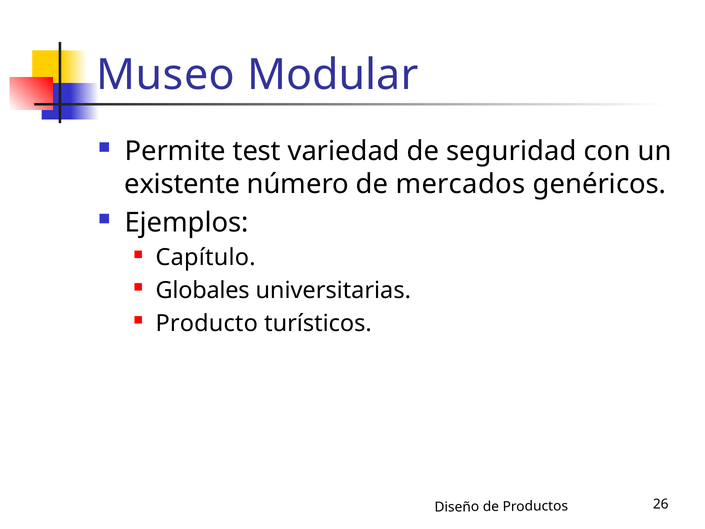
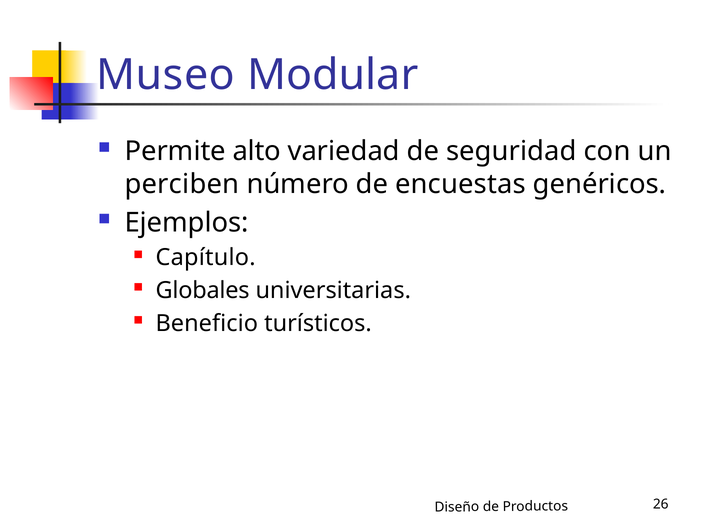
test: test -> alto
existente: existente -> perciben
mercados: mercados -> encuestas
Producto: Producto -> Beneficio
